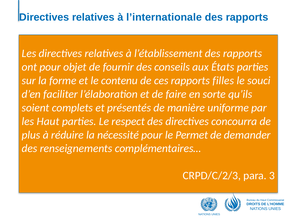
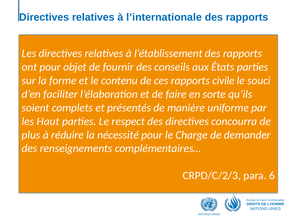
filles: filles -> civile
Permet: Permet -> Charge
3: 3 -> 6
